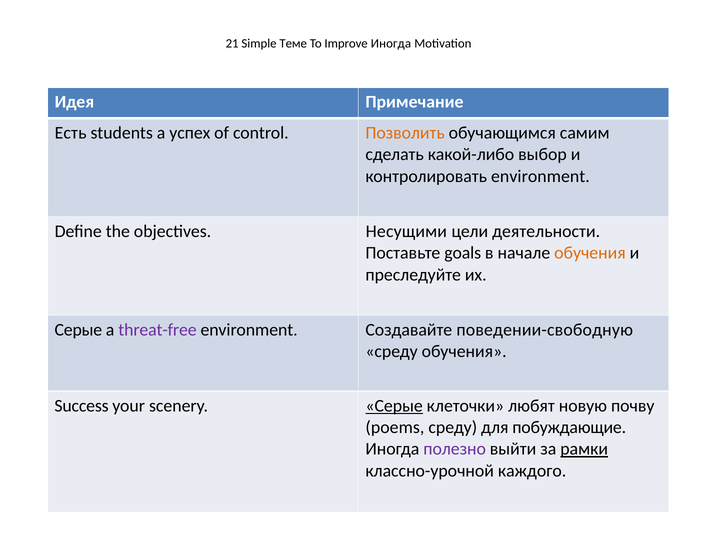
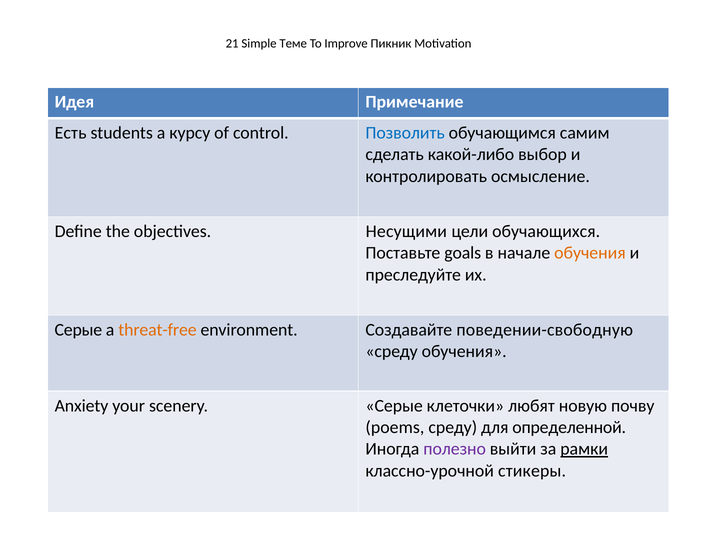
Improve Иногда: Иногда -> Пикник
успех: успех -> курсу
Позволить colour: orange -> blue
контролировать environment: environment -> осмысление
деятельности: деятельности -> обучающихся
threat-free colour: purple -> orange
Success: Success -> Anxiety
Серые at (394, 406) underline: present -> none
побуждающие: побуждающие -> определенной
каждого: каждого -> стикеры
